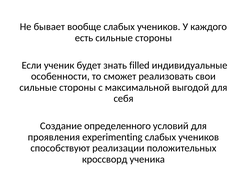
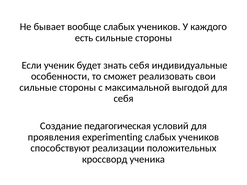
знать filled: filled -> себя
определенного: определенного -> педагогическая
